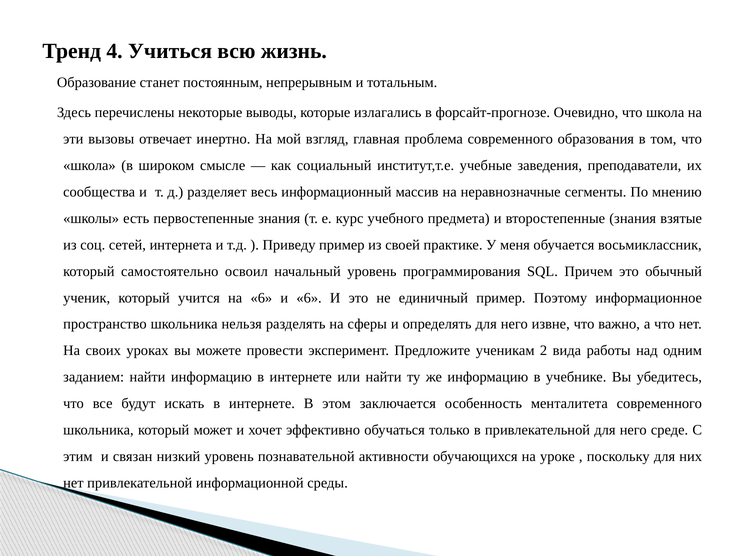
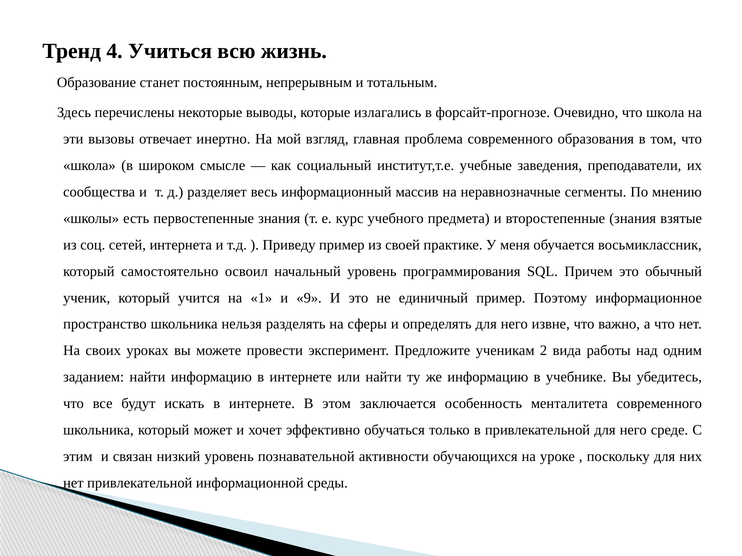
на 6: 6 -> 1
и 6: 6 -> 9
